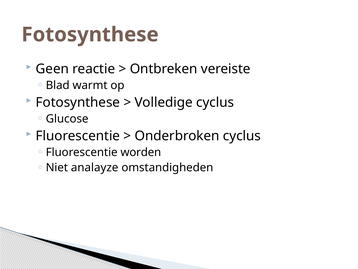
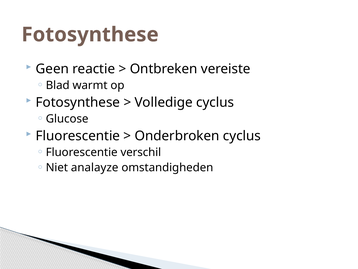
worden: worden -> verschil
